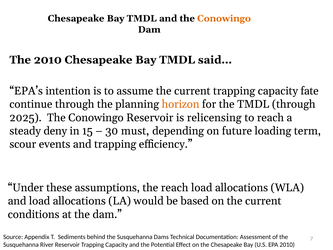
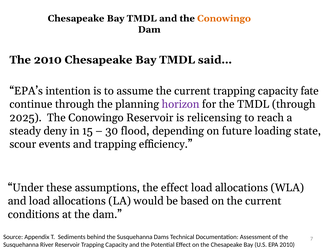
horizon colour: orange -> purple
must: must -> flood
term: term -> state
the reach: reach -> effect
